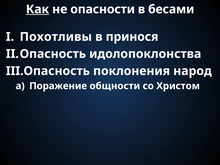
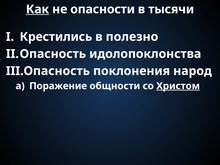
бесами: бесами -> тысячи
Похотливы: Похотливы -> Крестились
принося: принося -> полезно
Христом underline: none -> present
